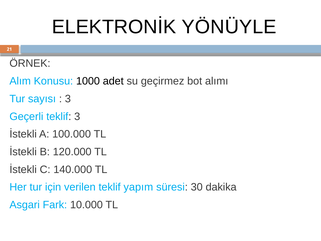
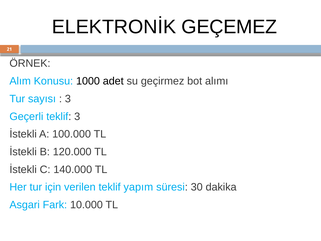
YÖNÜYLE: YÖNÜYLE -> GEÇEMEZ
